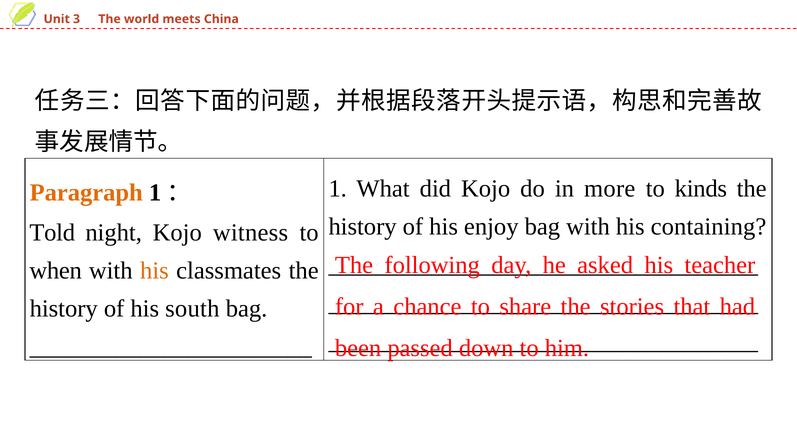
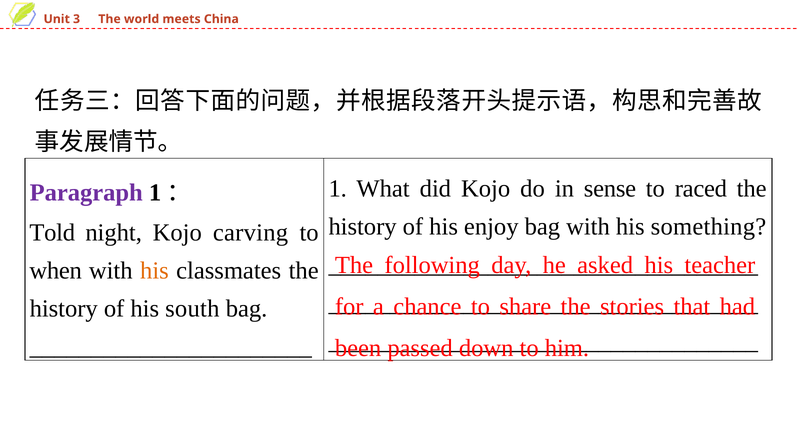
more: more -> sense
kinds: kinds -> raced
Paragraph colour: orange -> purple
containing: containing -> something
witness: witness -> carving
